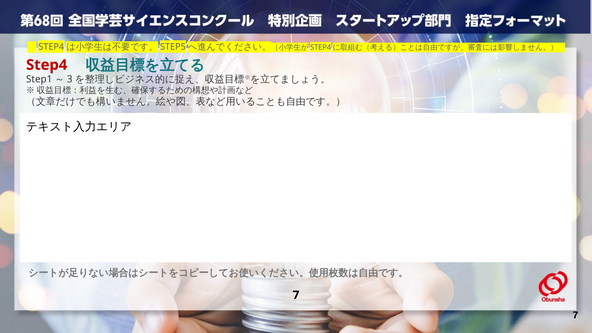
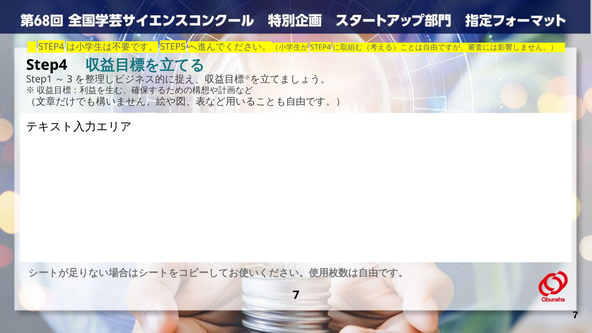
Step4 colour: red -> black
